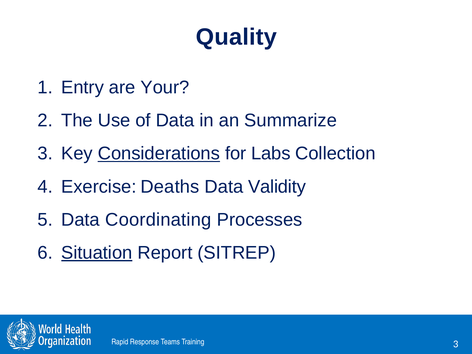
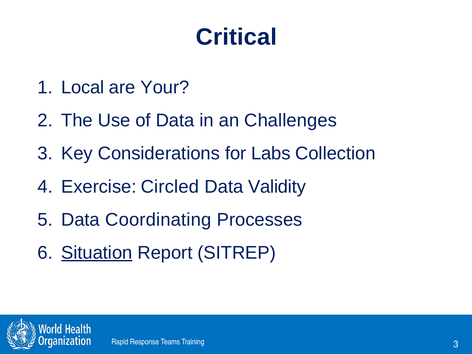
Quality: Quality -> Critical
Entry: Entry -> Local
Summarize: Summarize -> Challenges
Considerations underline: present -> none
Deaths: Deaths -> Circled
